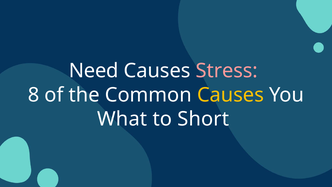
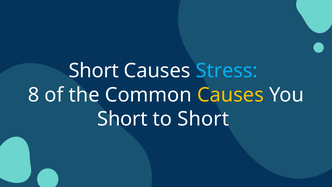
Need at (94, 71): Need -> Short
Stress colour: pink -> light blue
What at (122, 119): What -> Short
